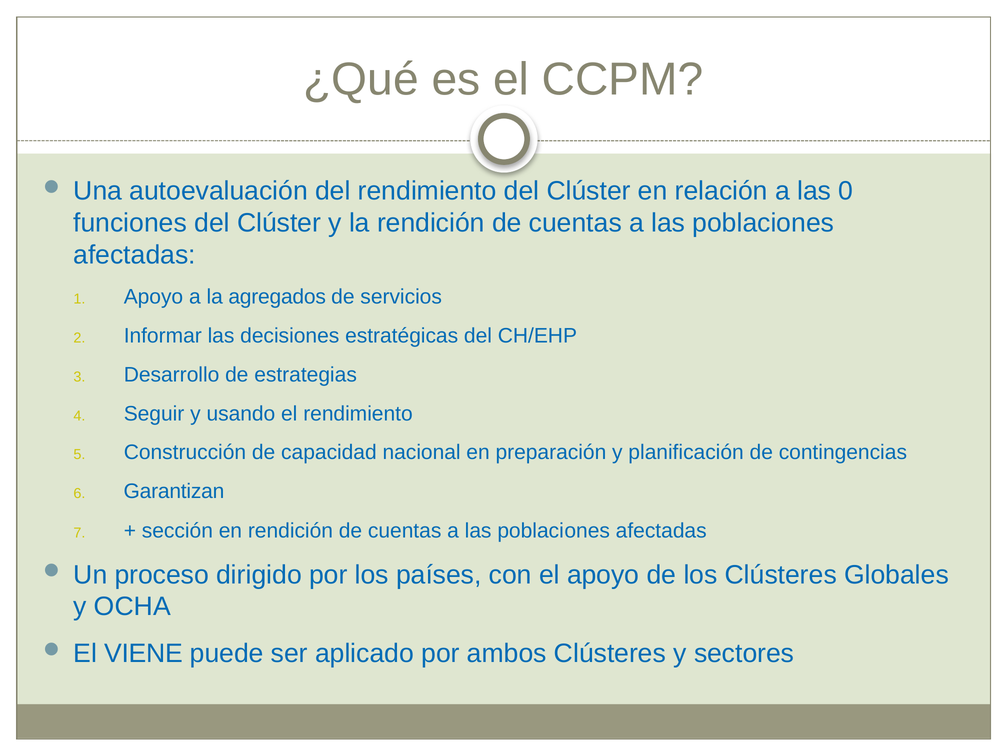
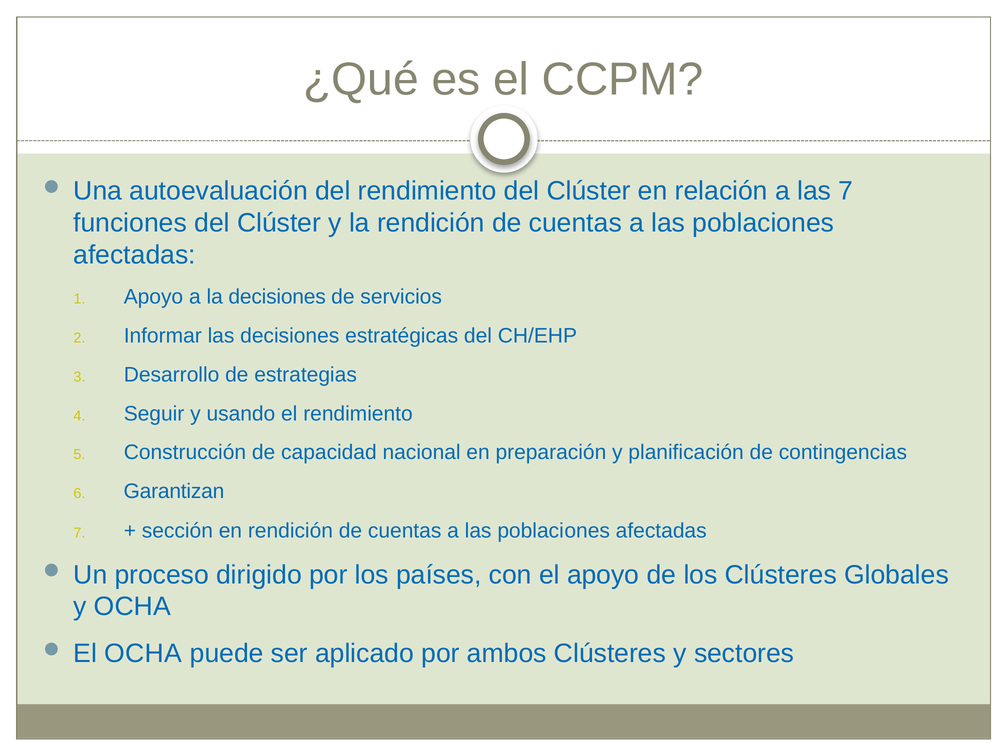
las 0: 0 -> 7
la agregados: agregados -> decisiones
El VIENE: VIENE -> OCHA
